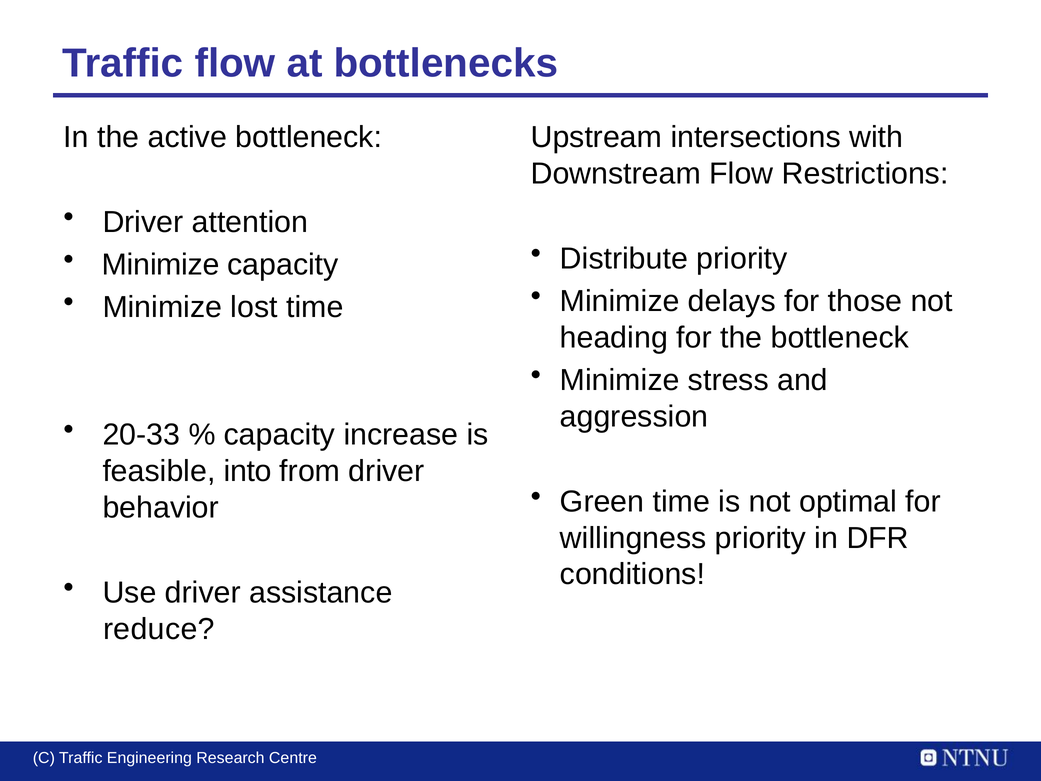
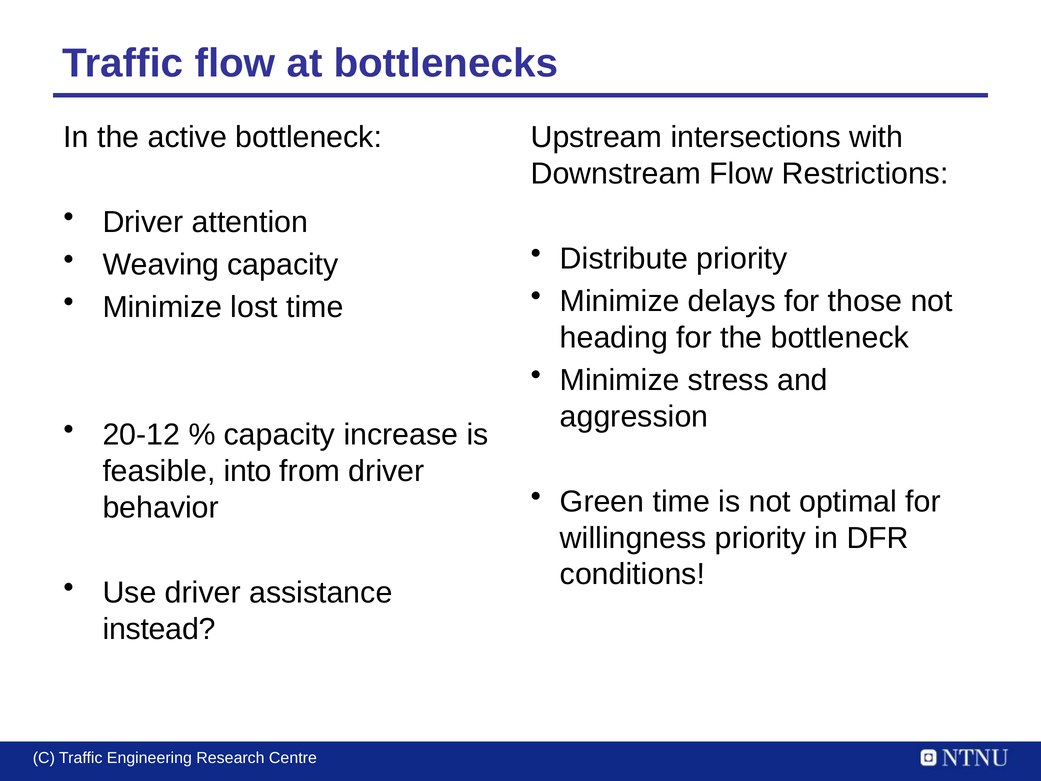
Minimize at (161, 265): Minimize -> Weaving
20-33: 20-33 -> 20-12
reduce: reduce -> instead
